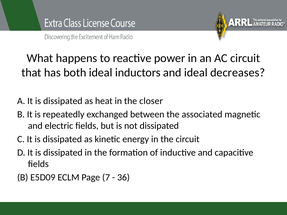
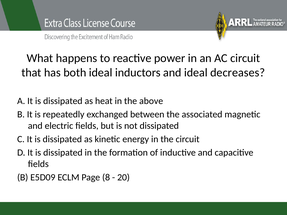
closer: closer -> above
7: 7 -> 8
36: 36 -> 20
